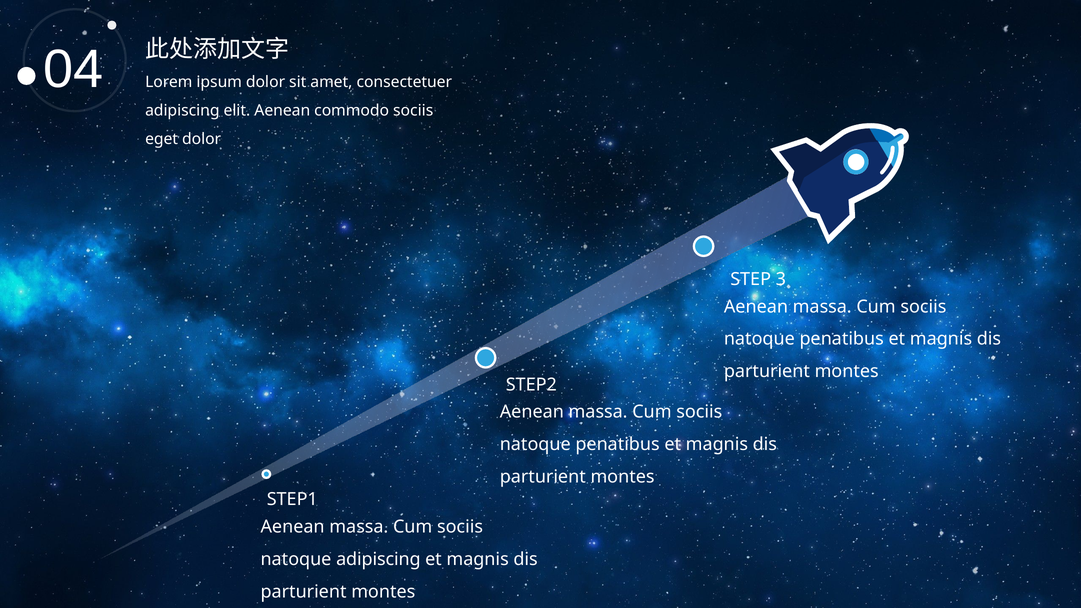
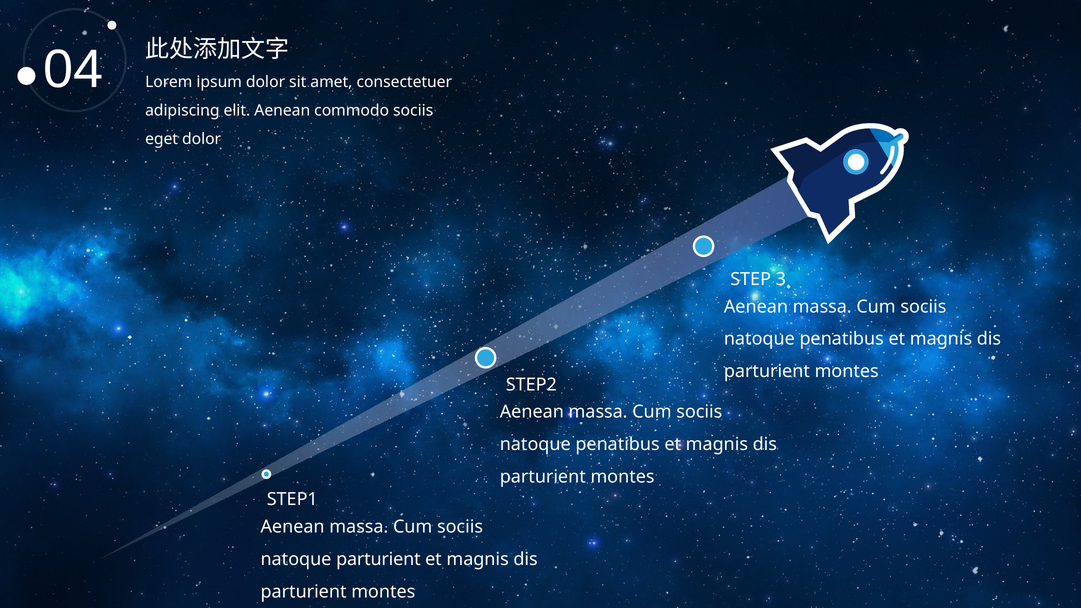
natoque adipiscing: adipiscing -> parturient
